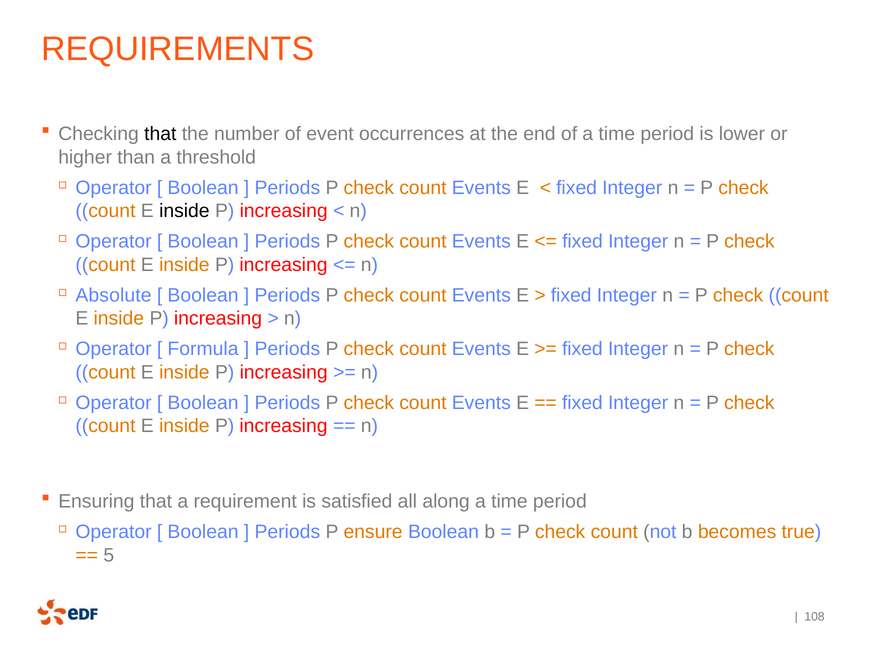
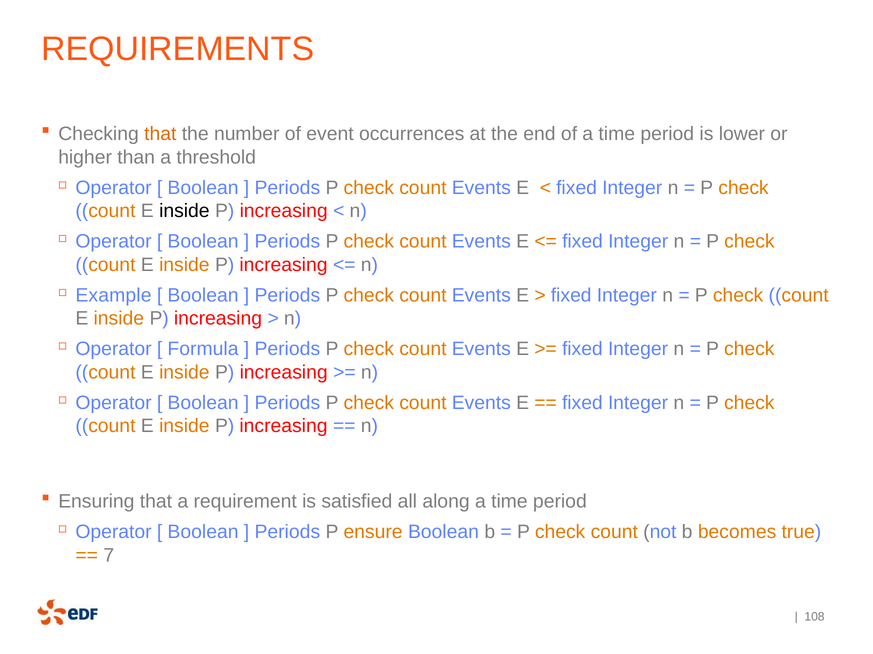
that at (160, 134) colour: black -> orange
Absolute: Absolute -> Example
5: 5 -> 7
